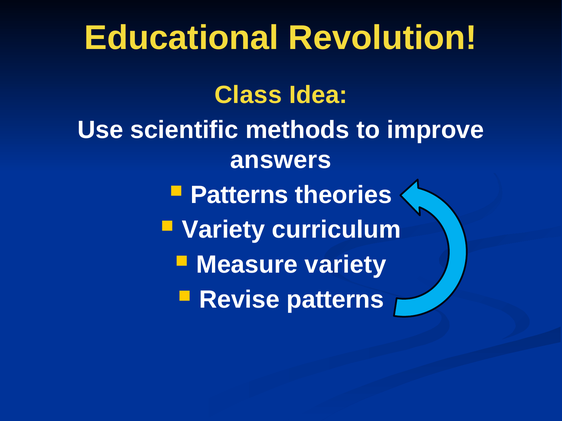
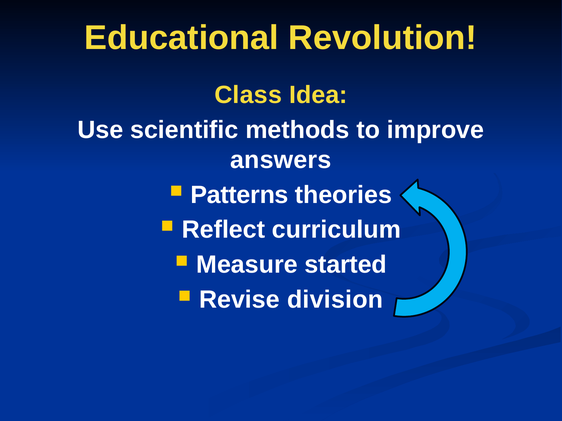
Variety at (223, 230): Variety -> Reflect
Measure variety: variety -> started
Revise patterns: patterns -> division
